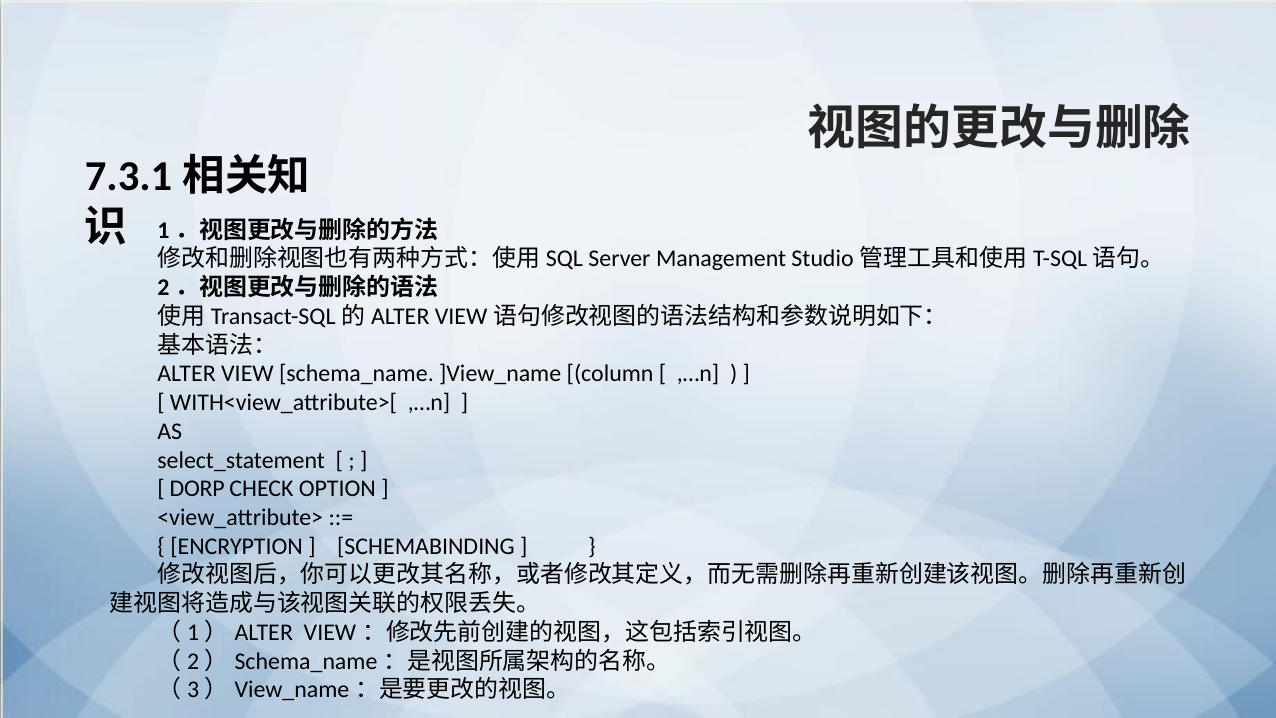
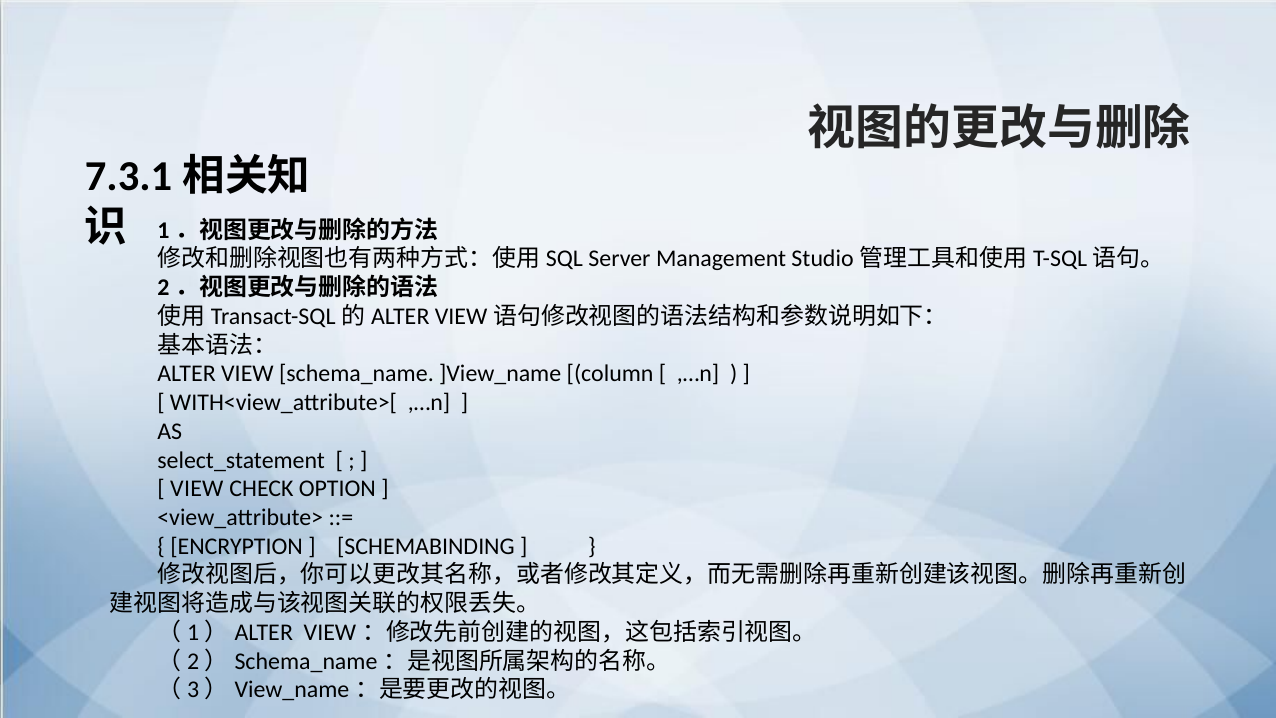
DORP at (197, 489): DORP -> VIEW
